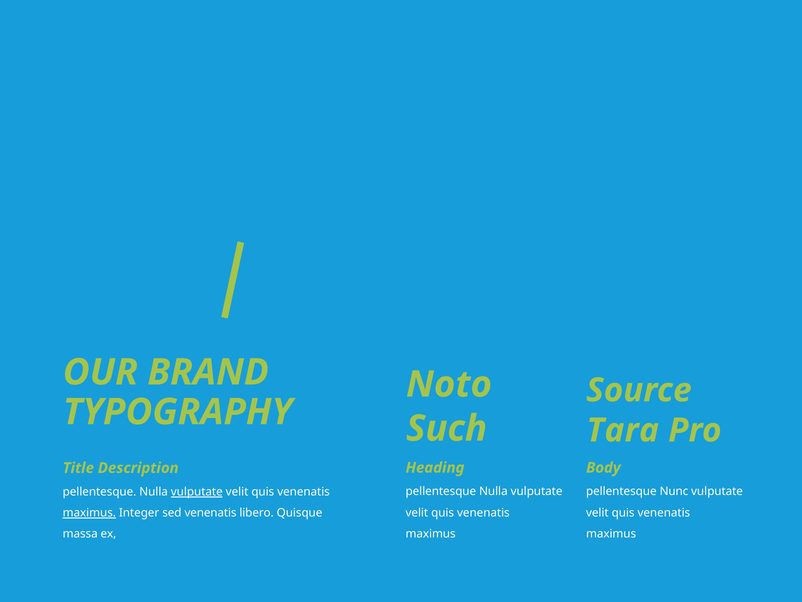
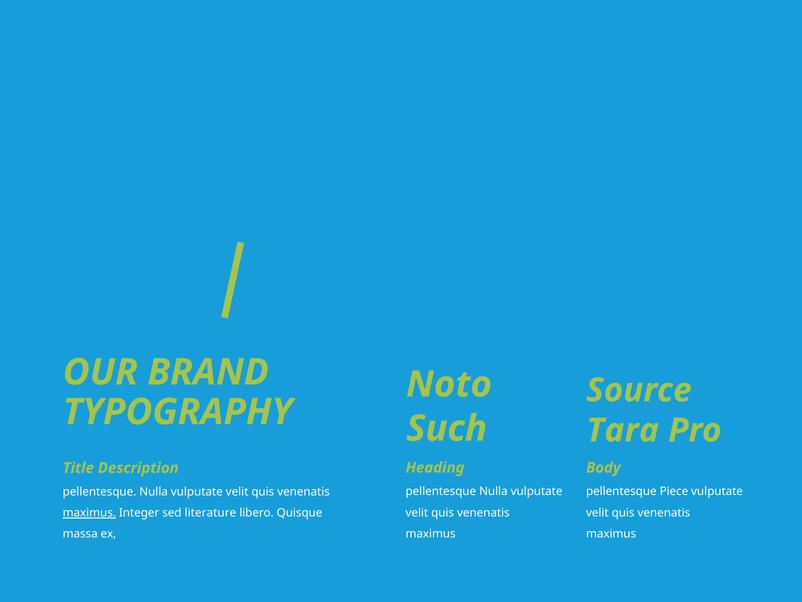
Nunc: Nunc -> Piece
vulputate at (197, 492) underline: present -> none
sed venenatis: venenatis -> literature
